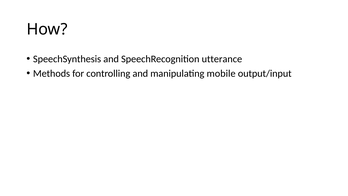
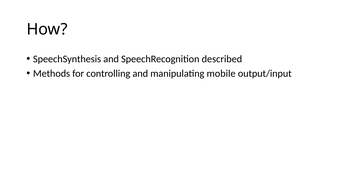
utterance: utterance -> described
